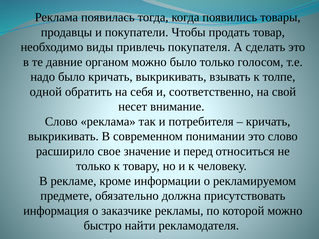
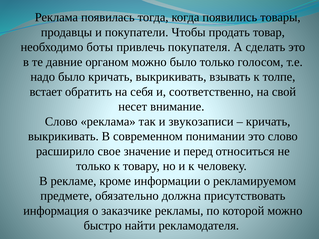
виды: виды -> боты
одной: одной -> встает
потребителя: потребителя -> звукозаписи
